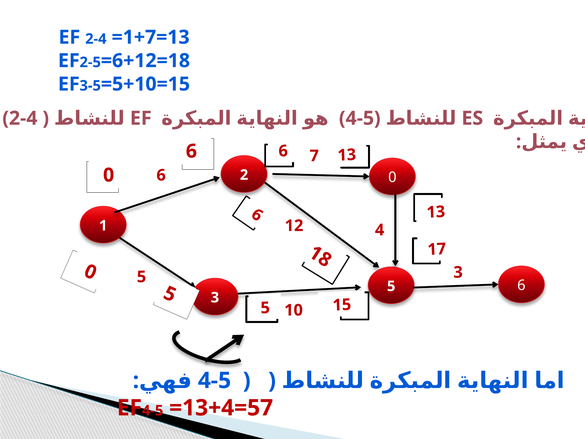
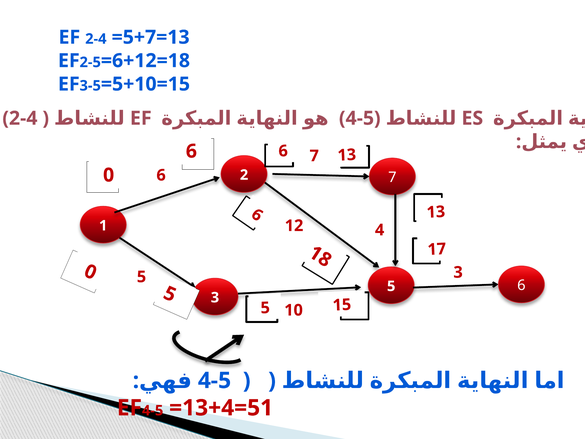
=1+7=13: =1+7=13 -> =5+7=13
2 0: 0 -> 7
=13+4=57: =13+4=57 -> =13+4=51
